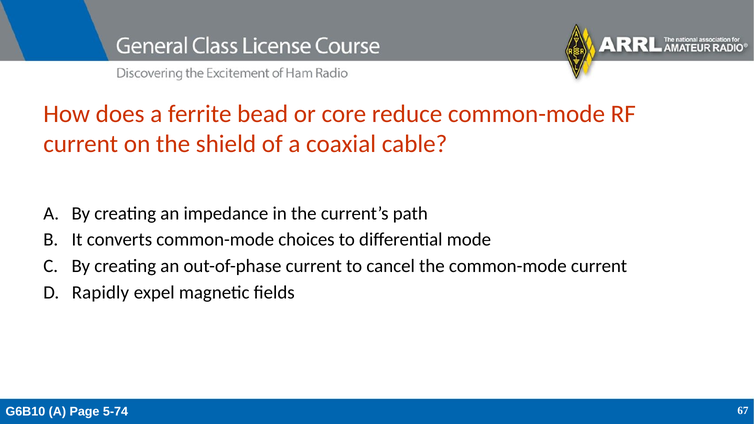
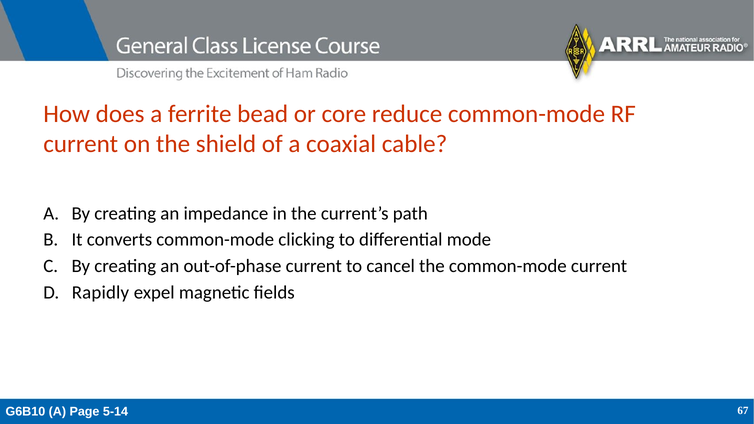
choices: choices -> clicking
5-74: 5-74 -> 5-14
